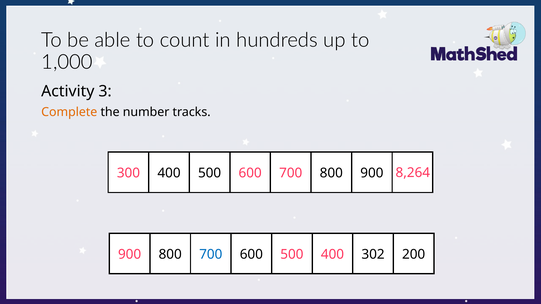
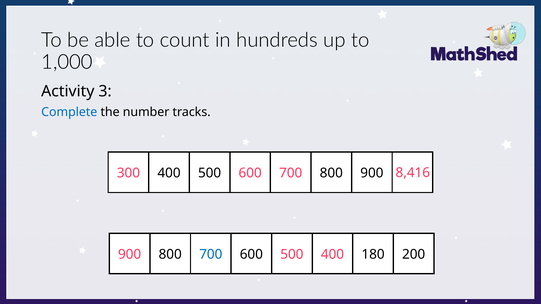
Complete colour: orange -> blue
8,264: 8,264 -> 8,416
302: 302 -> 180
